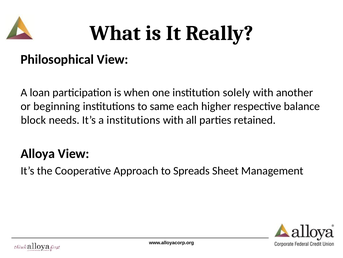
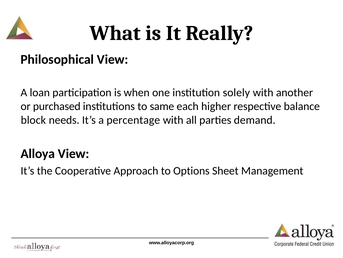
beginning: beginning -> purchased
a institutions: institutions -> percentage
retained: retained -> demand
Spreads: Spreads -> Options
